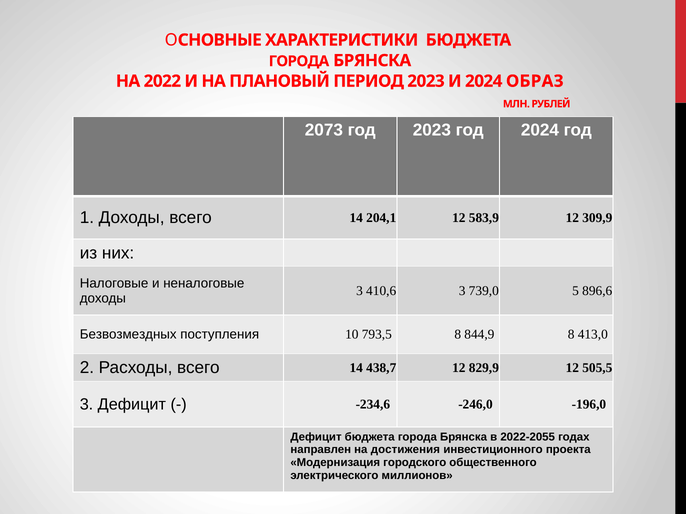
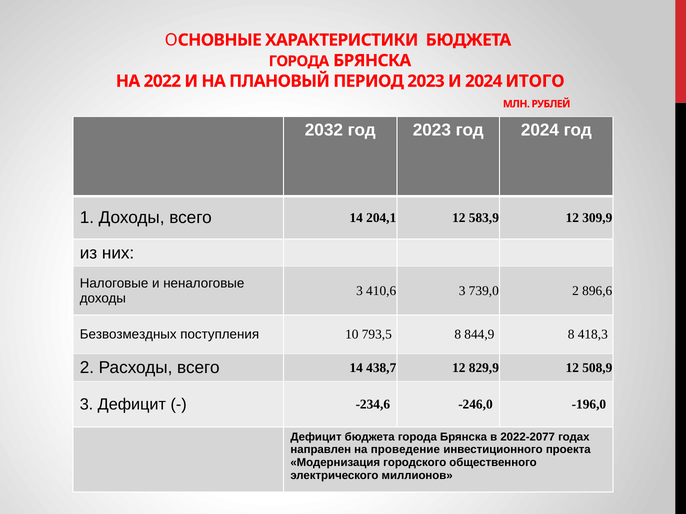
ОБРАЗ: ОБРАЗ -> ИТОГО
2073: 2073 -> 2032
739,0 5: 5 -> 2
413,0: 413,0 -> 418,3
505,5: 505,5 -> 508,9
2022-2055: 2022-2055 -> 2022-2077
достижения: достижения -> проведение
